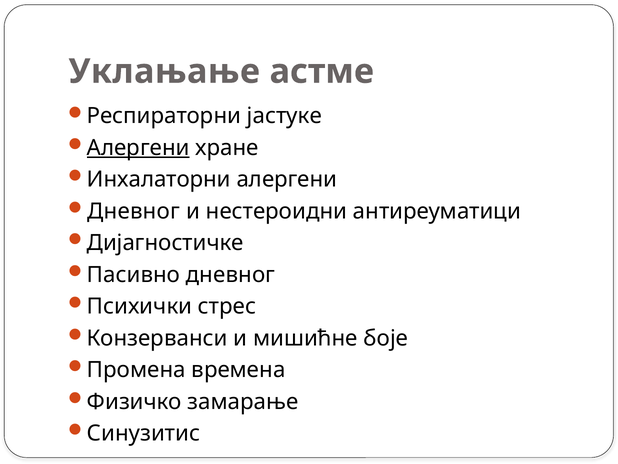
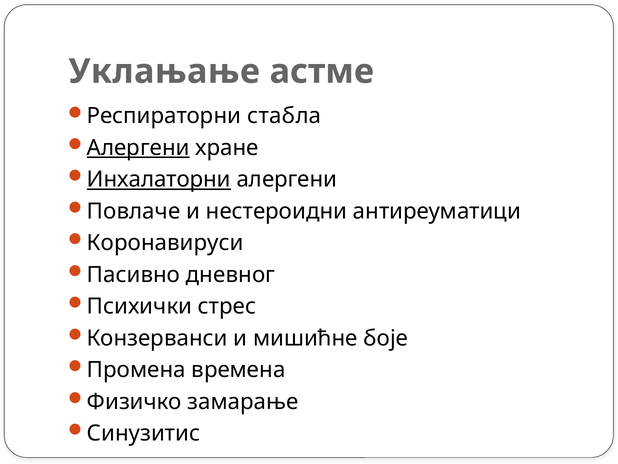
јастуке: јастуке -> стабла
Инхалаторни underline: none -> present
Дневног at (134, 211): Дневног -> Повлаче
Дијагностичке: Дијагностичке -> Коронавируси
